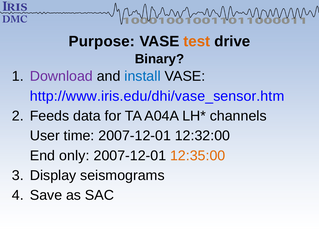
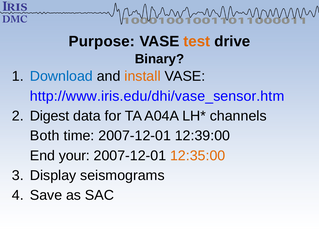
Download colour: purple -> blue
install colour: blue -> orange
Feeds: Feeds -> Digest
User: User -> Both
12:32:00: 12:32:00 -> 12:39:00
only: only -> your
